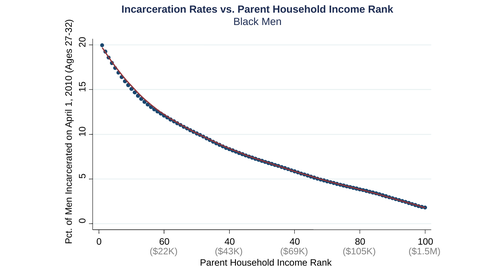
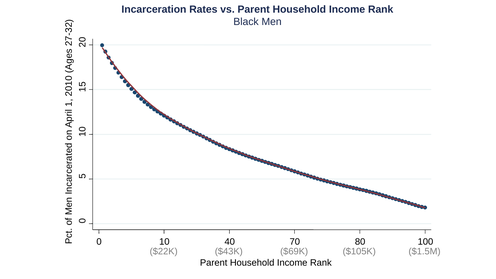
60: 60 -> 10
40 40: 40 -> 70
